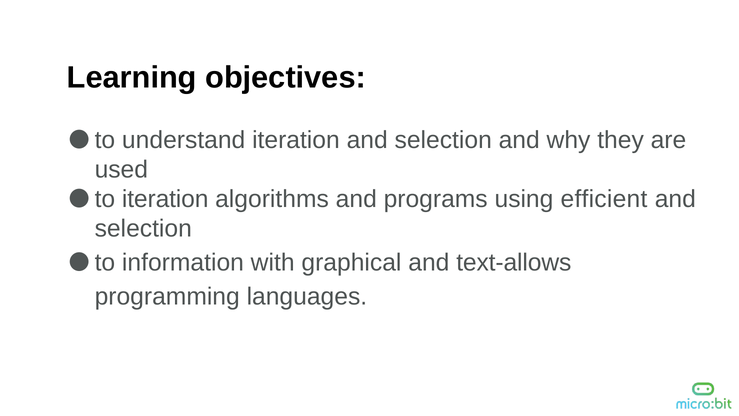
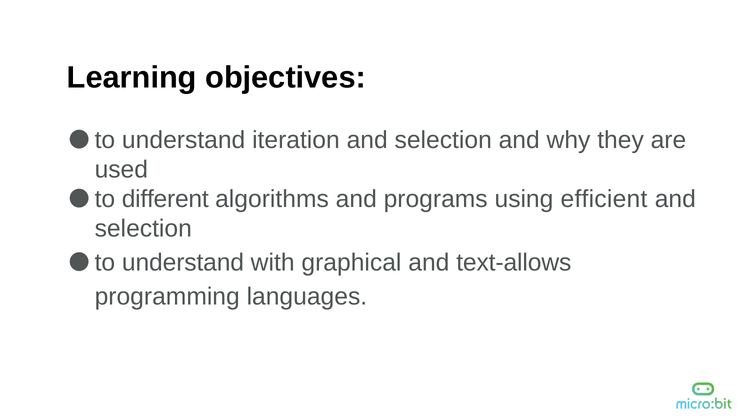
to iteration: iteration -> different
information at (183, 263): information -> understand
